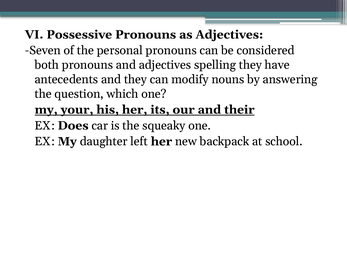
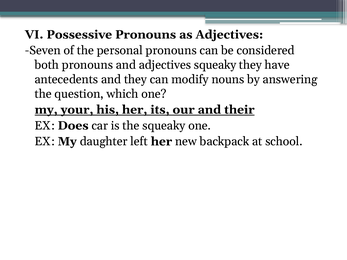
adjectives spelling: spelling -> squeaky
